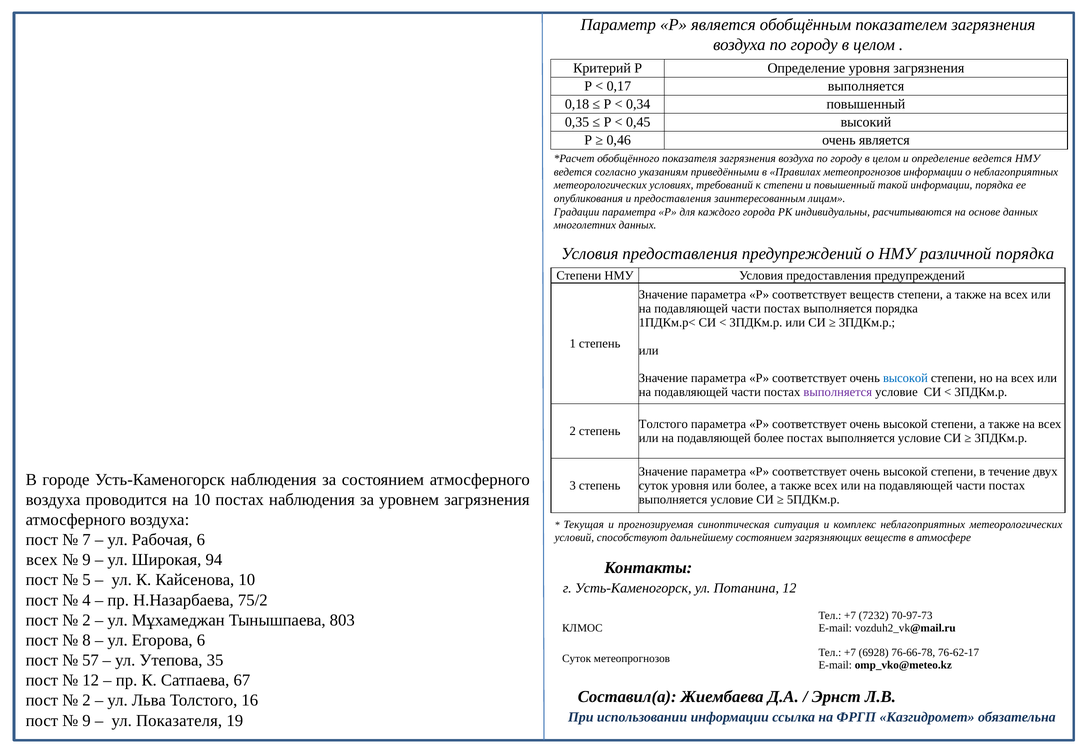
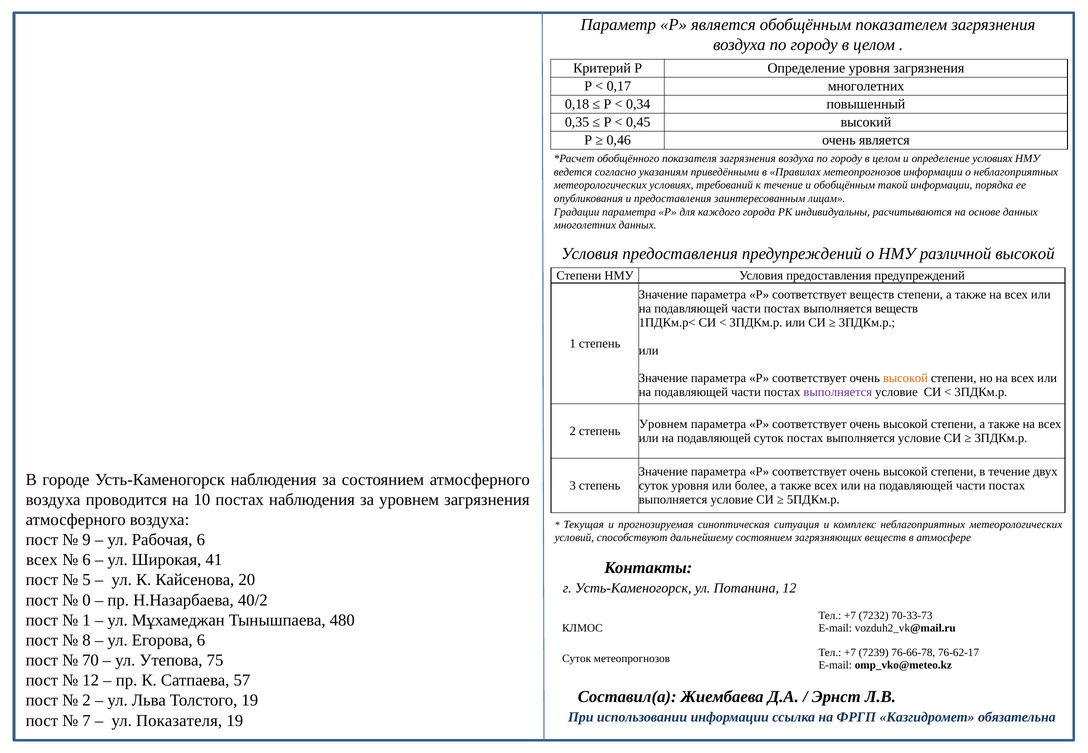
0,17 выполняется: выполняется -> многолетних
определение ведется: ведется -> условиях
к степени: степени -> течение
и повышенный: повышенный -> обобщённым
различной порядка: порядка -> высокой
выполняется порядка: порядка -> веществ
высокой at (905, 378) colour: blue -> orange
Толстого at (663, 424): Толстого -> Уровнем
подавляющей более: более -> суток
7: 7 -> 9
9 at (87, 560): 9 -> 6
94: 94 -> 41
Кайсенова 10: 10 -> 20
4: 4 -> 0
75/2: 75/2 -> 40/2
70-97-73: 70-97-73 -> 70-33-73
2 at (87, 620): 2 -> 1
803: 803 -> 480
6928: 6928 -> 7239
57: 57 -> 70
35: 35 -> 75
67: 67 -> 57
Толстого 16: 16 -> 19
9 at (87, 721): 9 -> 7
